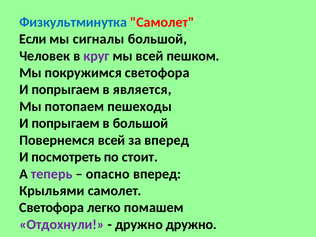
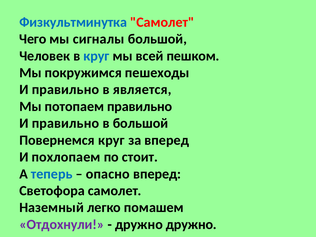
Если: Если -> Чего
круг at (96, 56) colour: purple -> blue
покружимся светофора: светофора -> пешеходы
попрыгаем at (66, 90): попрыгаем -> правильно
потопаем пешеходы: пешеходы -> правильно
попрыгаем at (66, 123): попрыгаем -> правильно
Повернемся всей: всей -> круг
посмотреть: посмотреть -> похлопаем
теперь colour: purple -> blue
Крыльями: Крыльями -> Светофора
Светофора at (52, 208): Светофора -> Наземный
